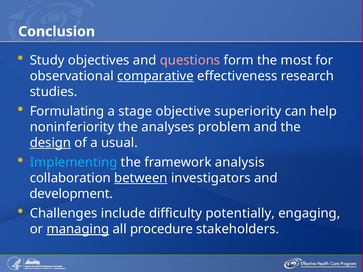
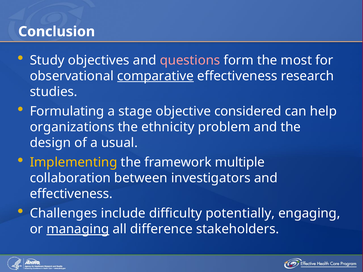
superiority: superiority -> considered
noninferiority: noninferiority -> organizations
analyses: analyses -> ethnicity
design underline: present -> none
Implementing colour: light blue -> yellow
analysis: analysis -> multiple
between underline: present -> none
development at (71, 194): development -> effectiveness
procedure: procedure -> difference
